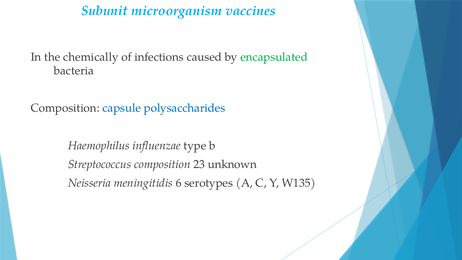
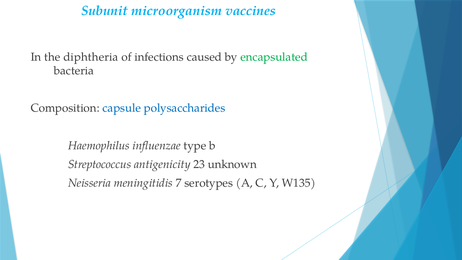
chemically: chemically -> diphtheria
Streptococcus composition: composition -> antigenicity
6: 6 -> 7
